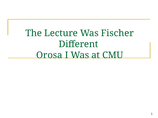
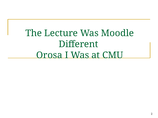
Fischer: Fischer -> Moodle
